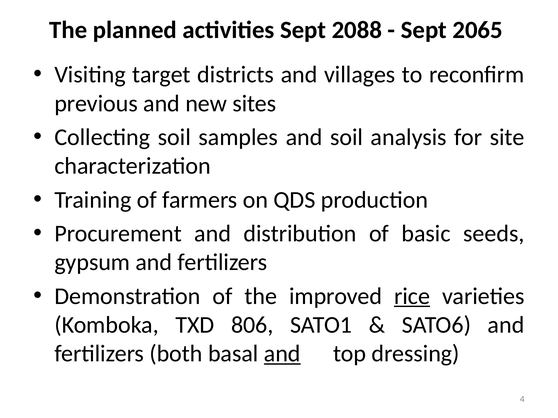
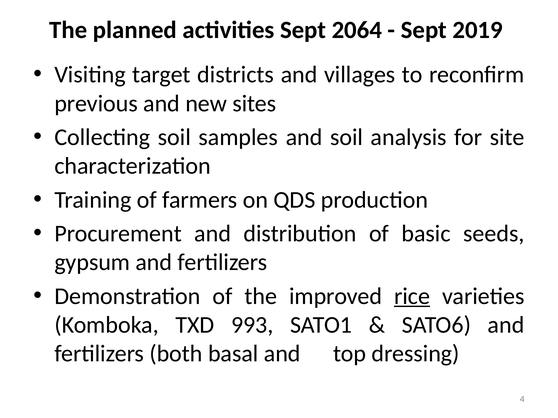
2088: 2088 -> 2064
2065: 2065 -> 2019
806: 806 -> 993
and at (282, 354) underline: present -> none
